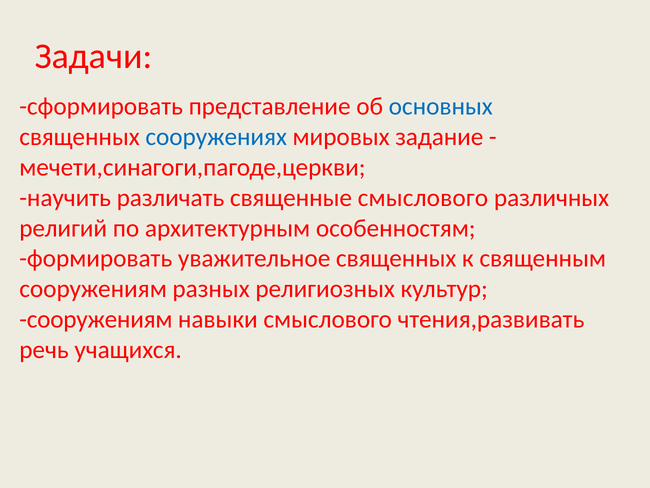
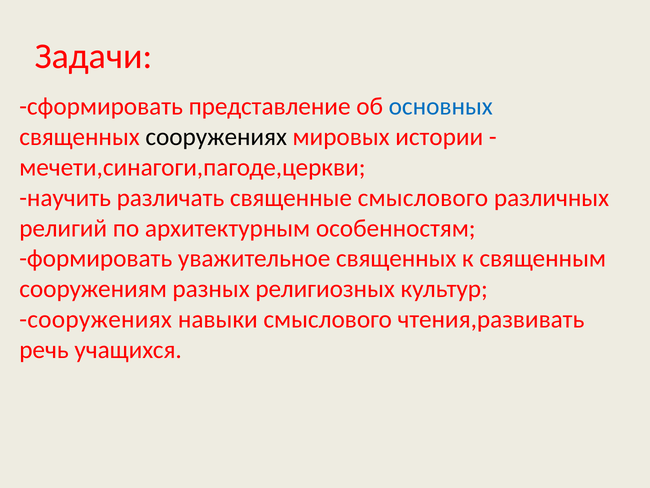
сооружениях at (216, 137) colour: blue -> black
задание: задание -> истории
сооружениям at (96, 319): сооружениям -> сооружениях
